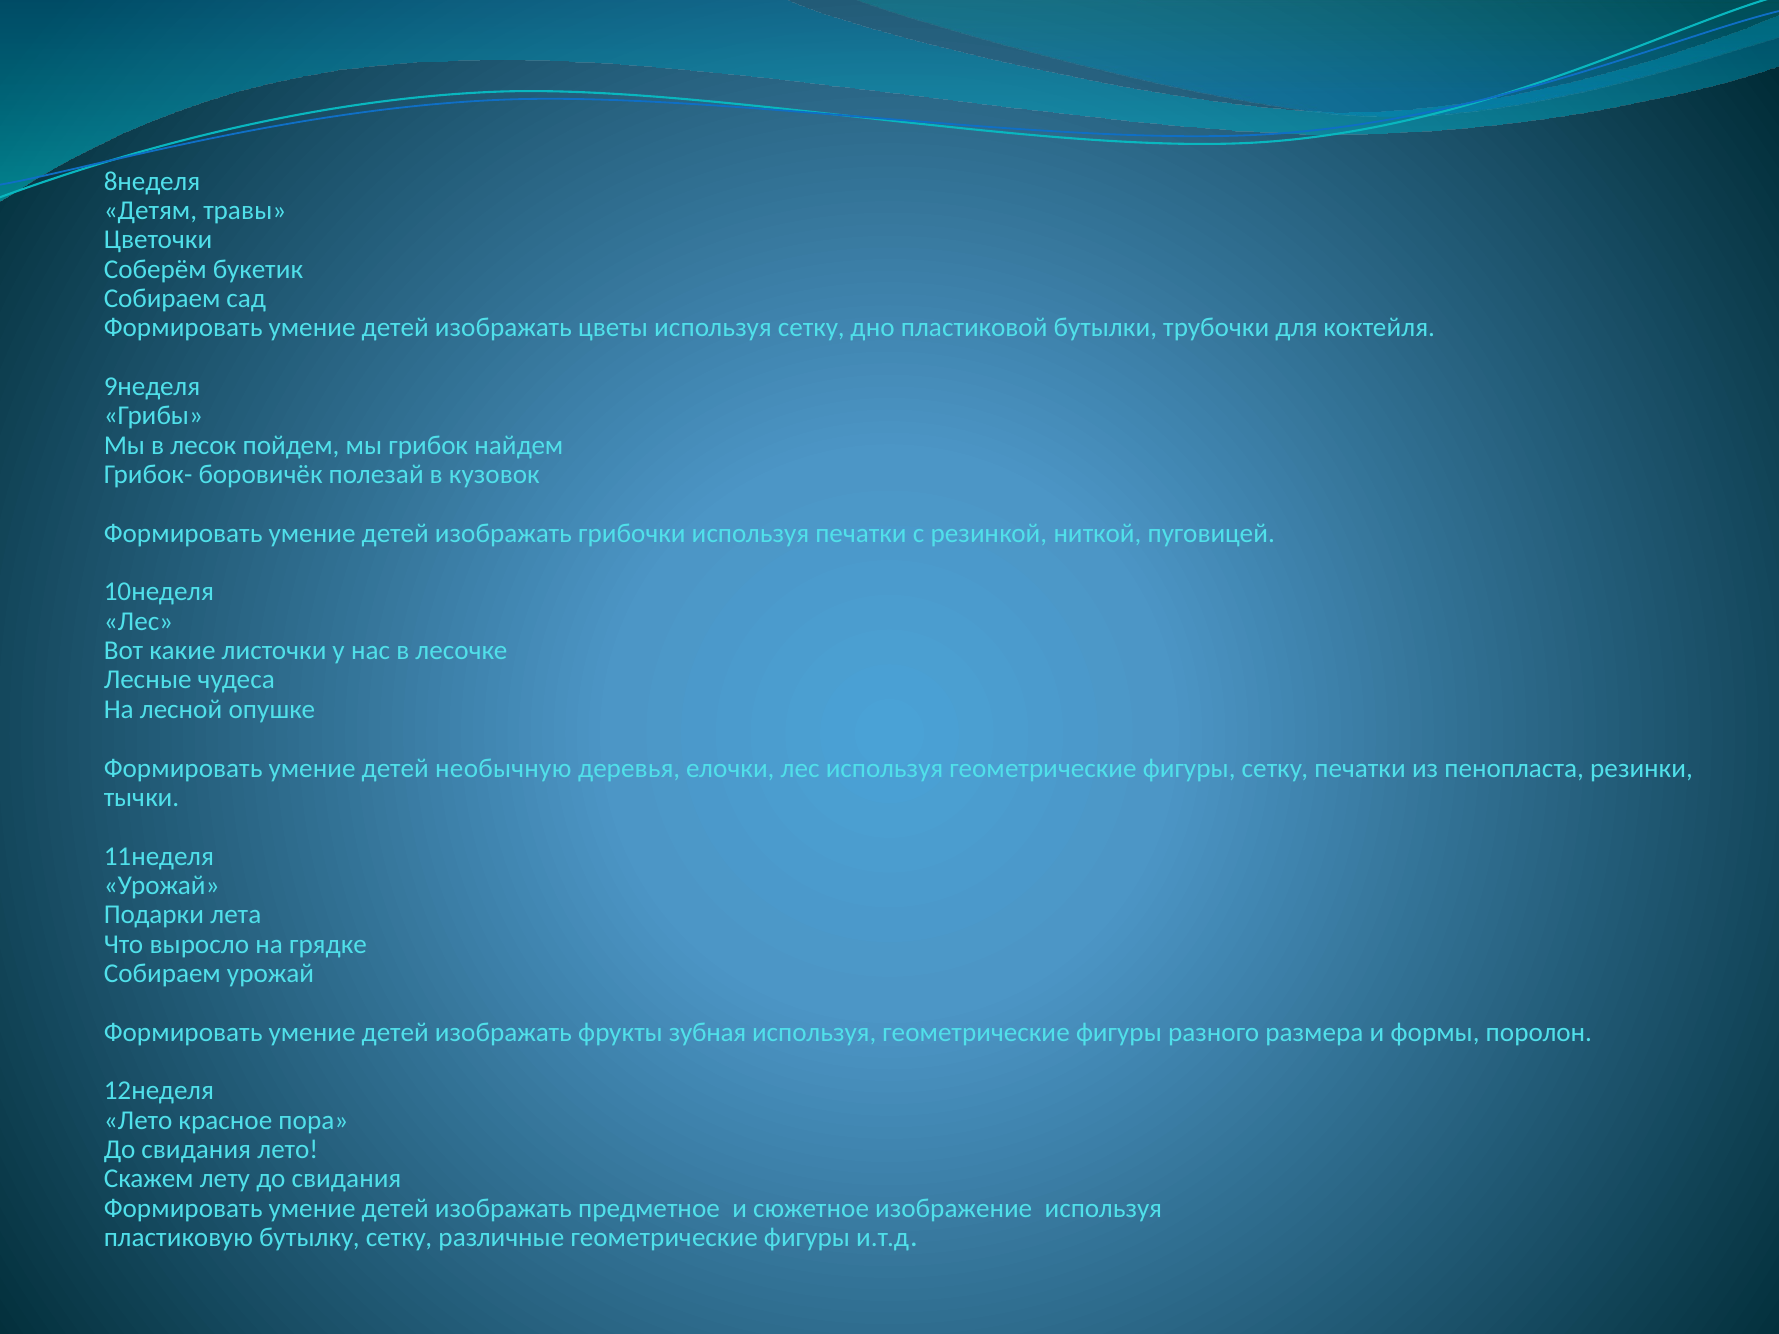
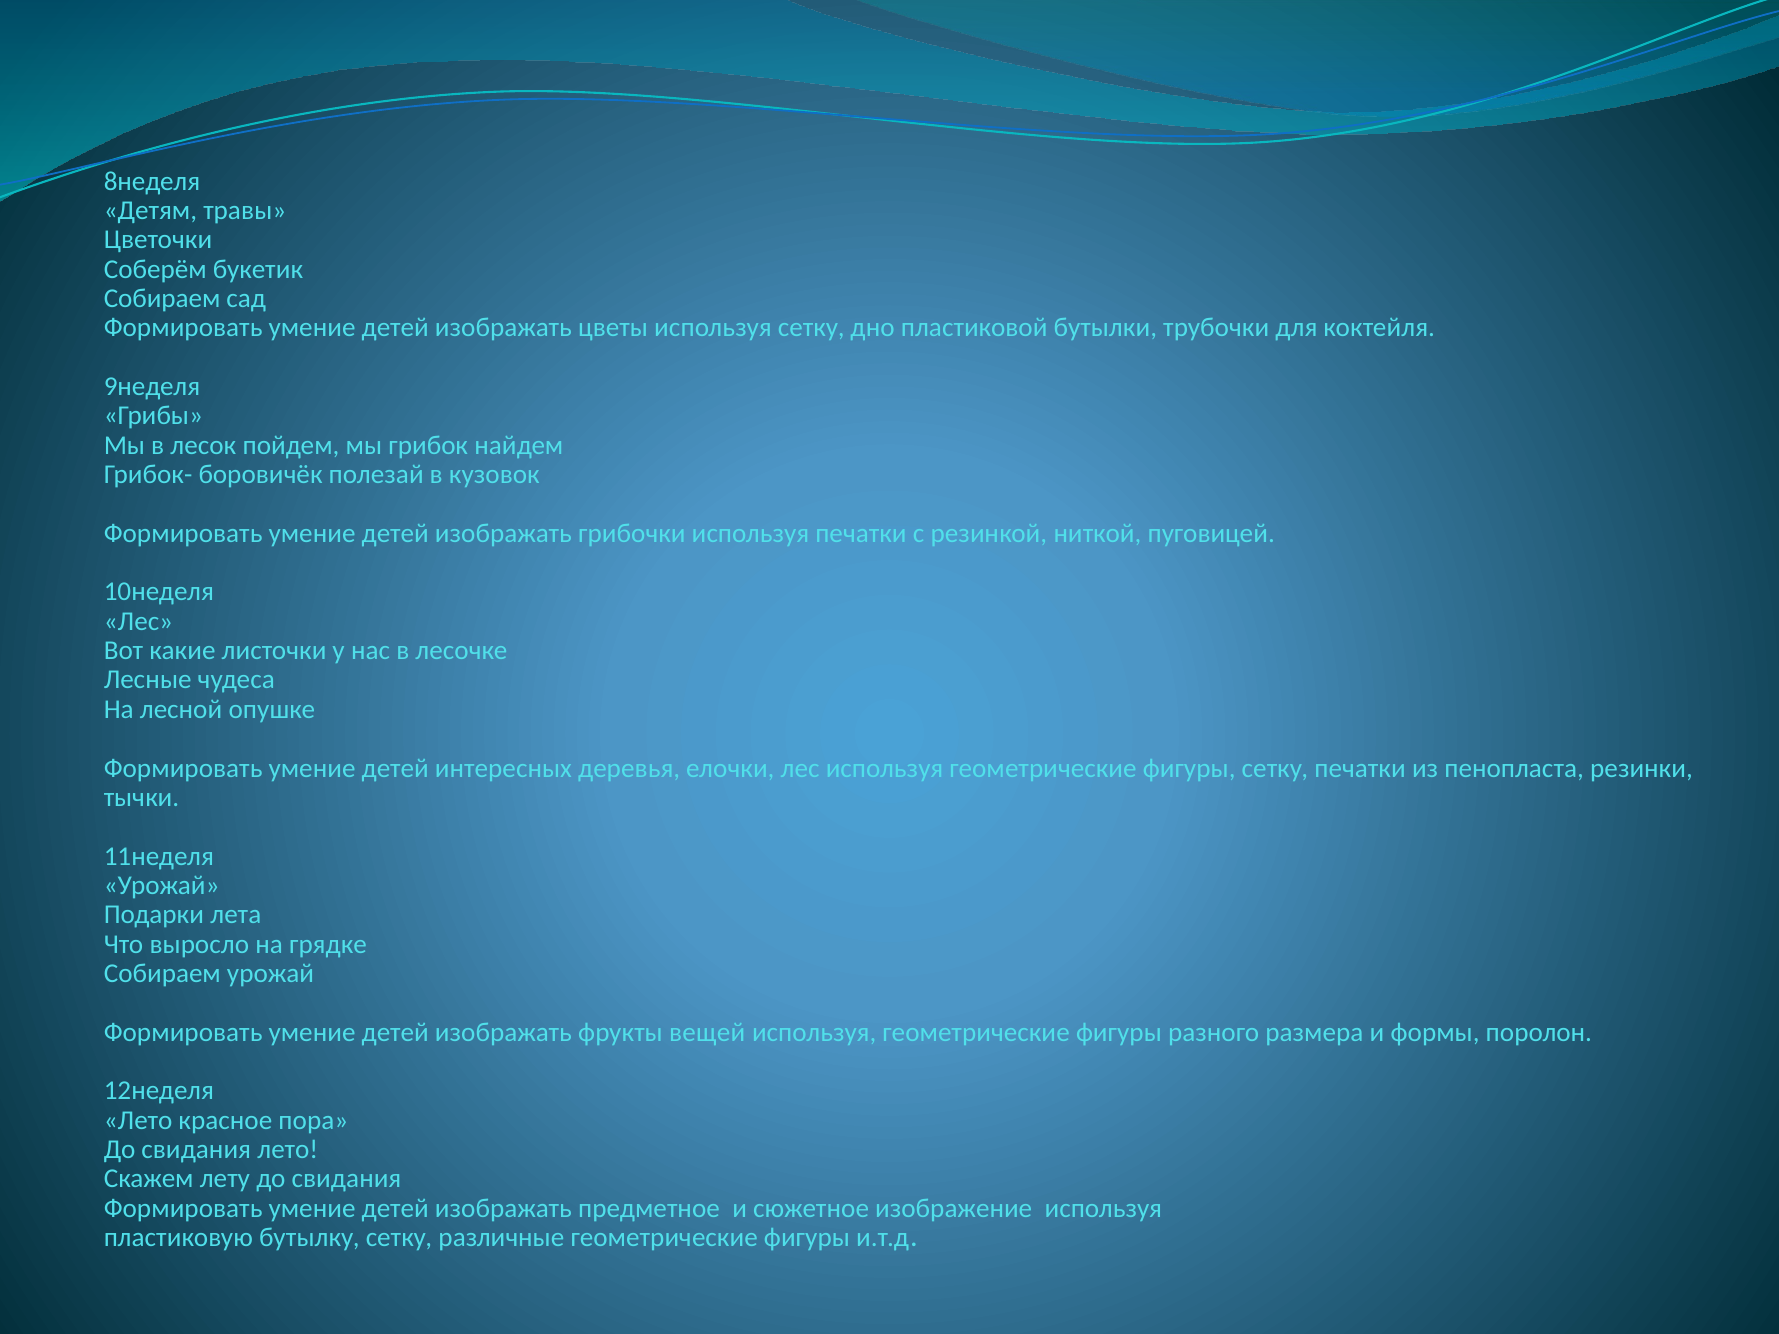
необычную: необычную -> интересных
зубная: зубная -> вещей
